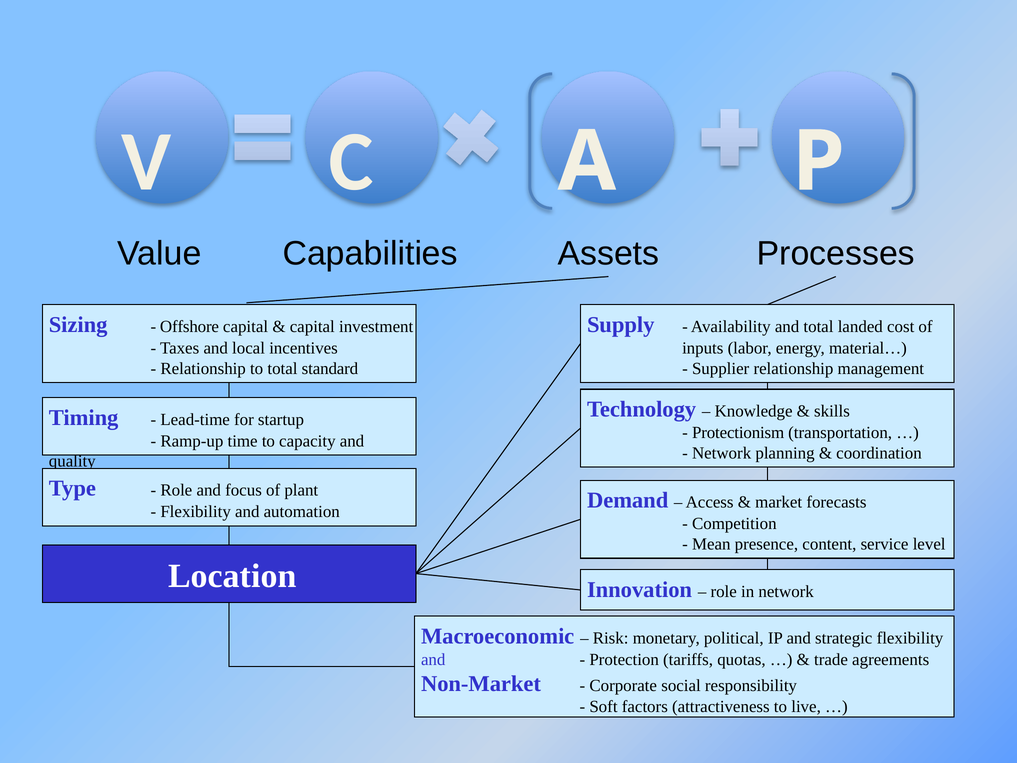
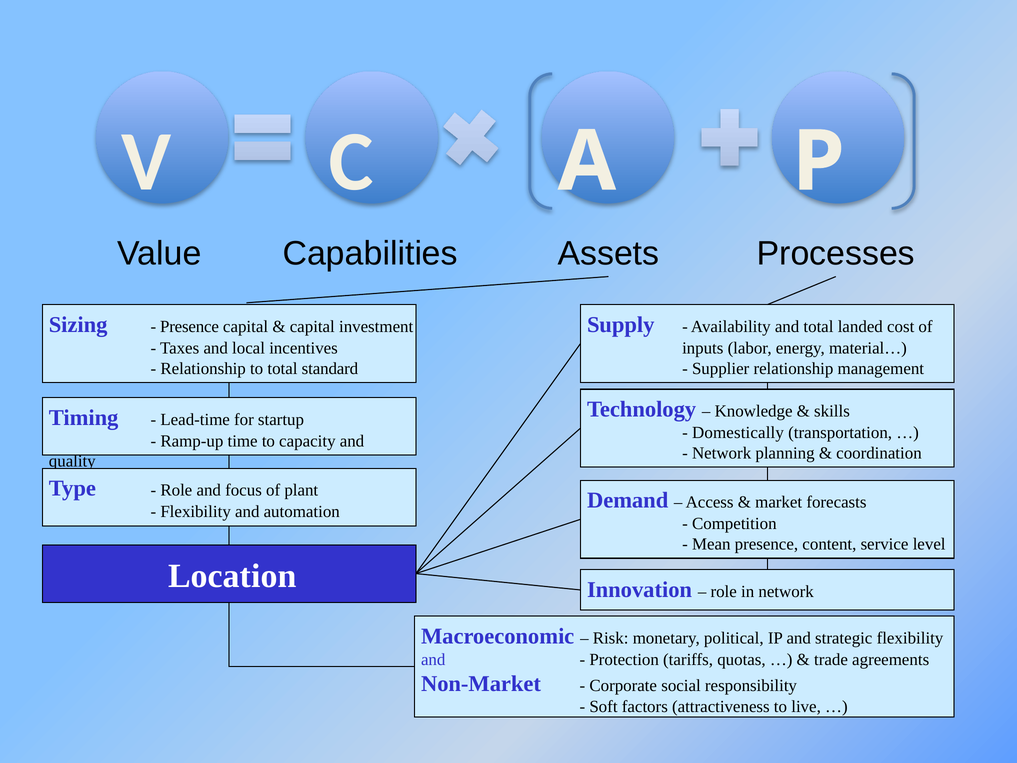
Offshore at (189, 327): Offshore -> Presence
Protectionism: Protectionism -> Domestically
